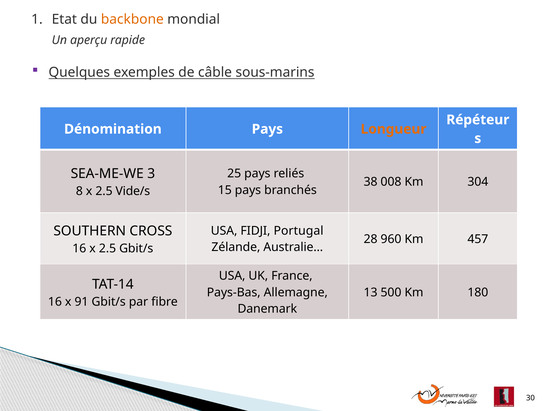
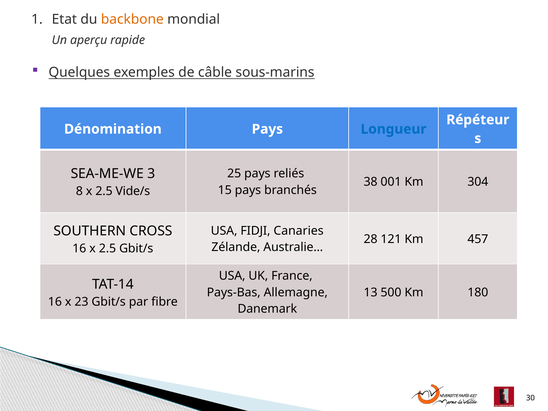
Longueur colour: orange -> blue
008: 008 -> 001
Portugal: Portugal -> Canaries
960: 960 -> 121
91: 91 -> 23
